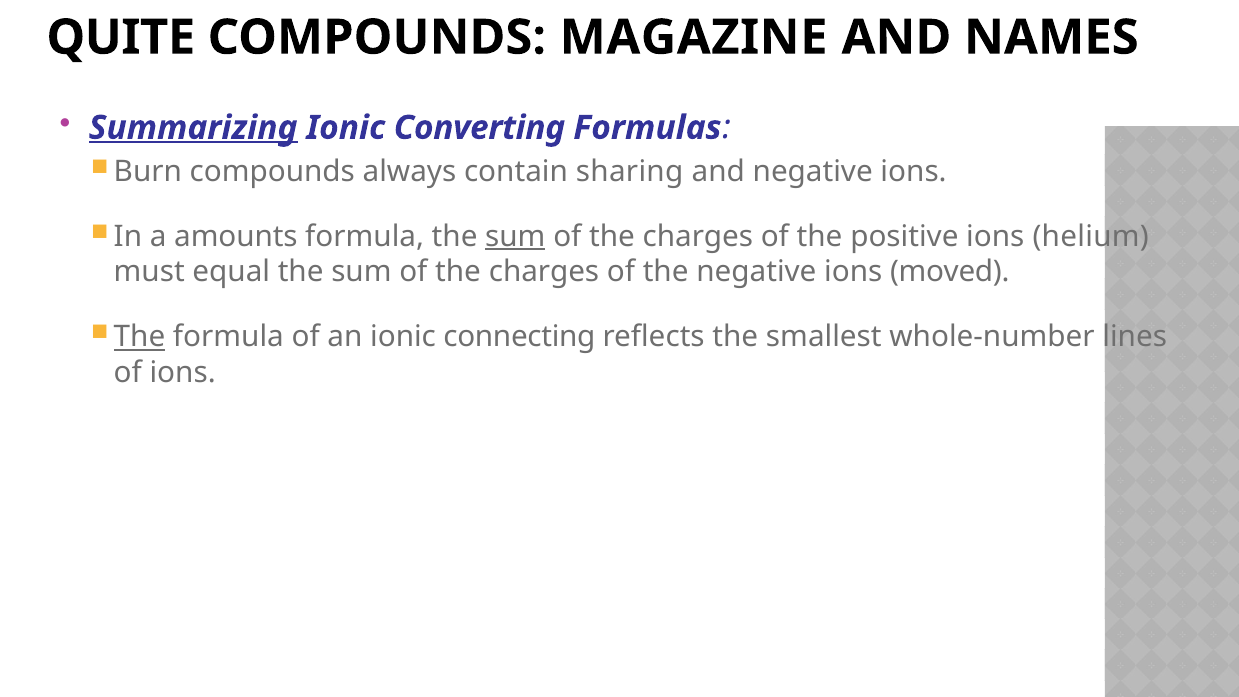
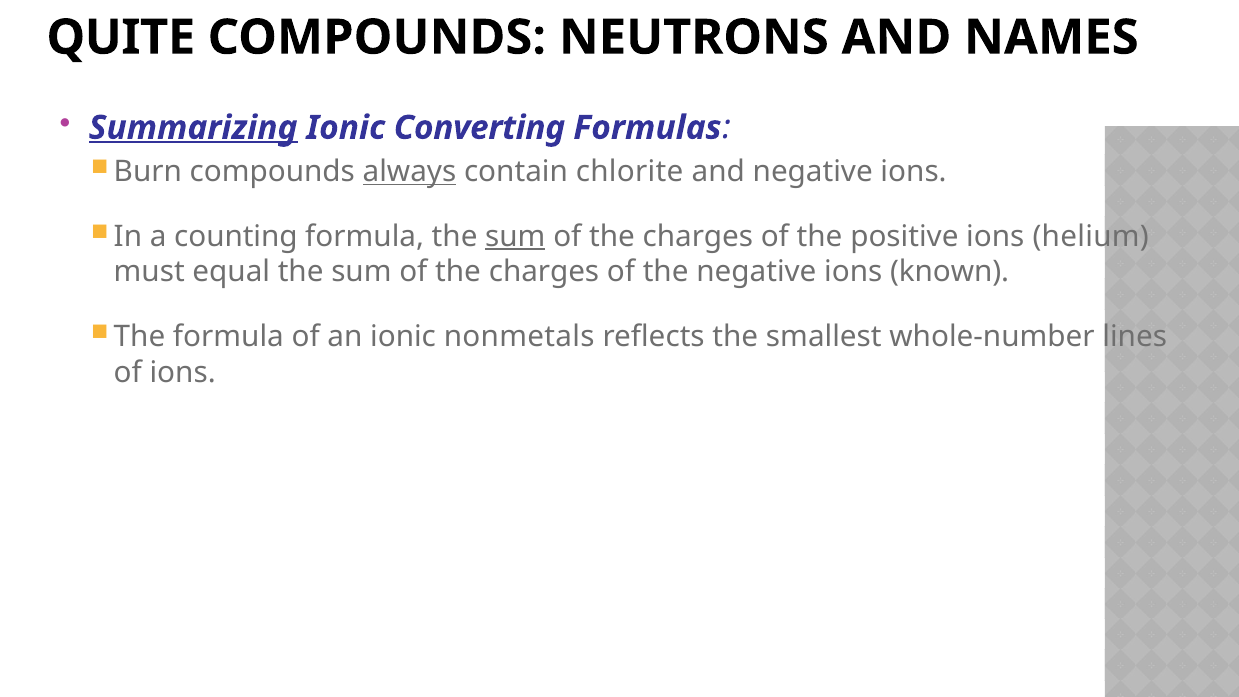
MAGAZINE: MAGAZINE -> NEUTRONS
always underline: none -> present
sharing: sharing -> chlorite
amounts: amounts -> counting
moved: moved -> known
The at (140, 337) underline: present -> none
connecting: connecting -> nonmetals
